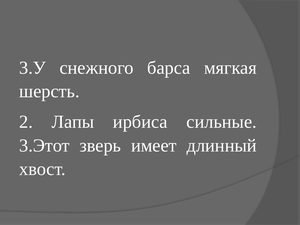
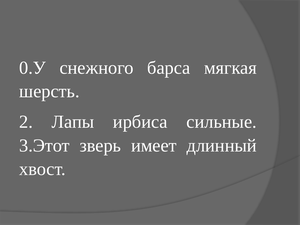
3.У: 3.У -> 0.У
